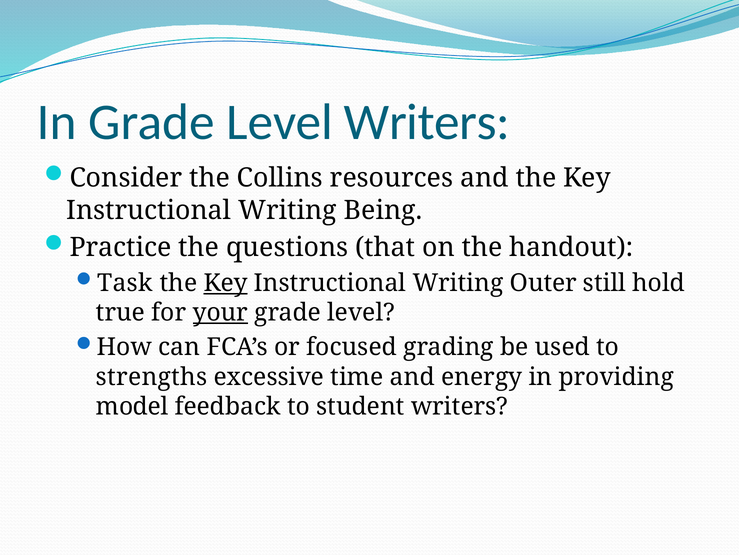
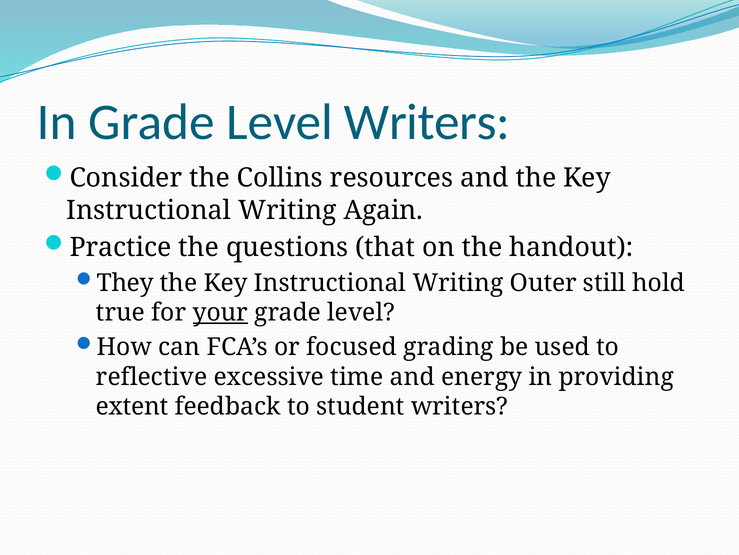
Being: Being -> Again
Task: Task -> They
Key at (226, 283) underline: present -> none
strengths: strengths -> reflective
model: model -> extent
